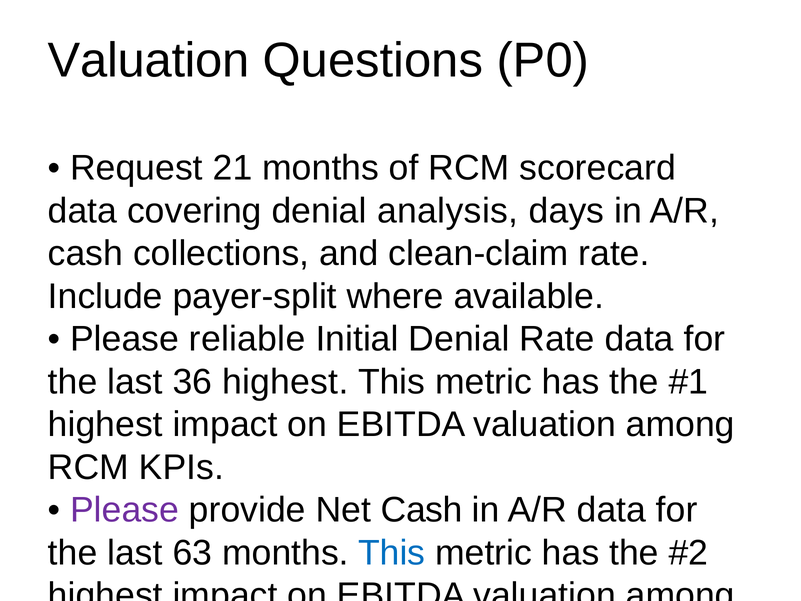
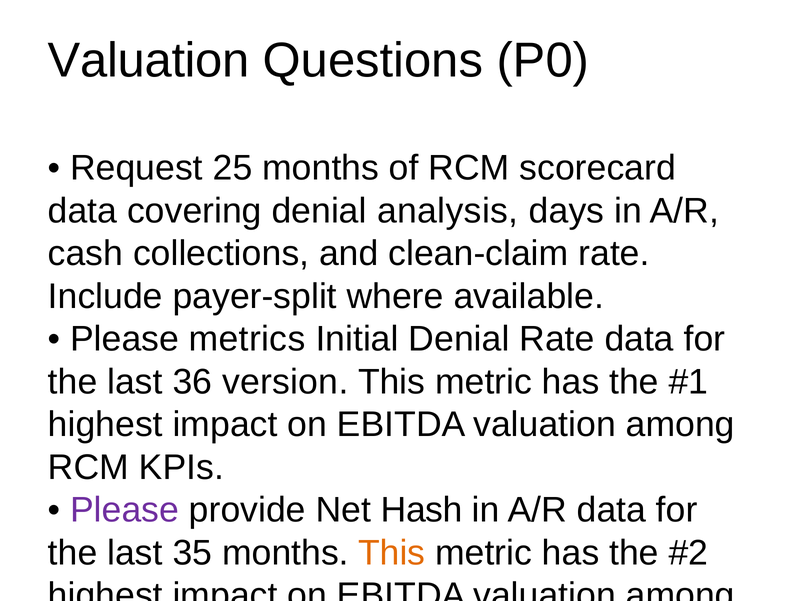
21: 21 -> 25
reliable: reliable -> metrics
36 highest: highest -> version
Net Cash: Cash -> Hash
63: 63 -> 35
This at (392, 553) colour: blue -> orange
